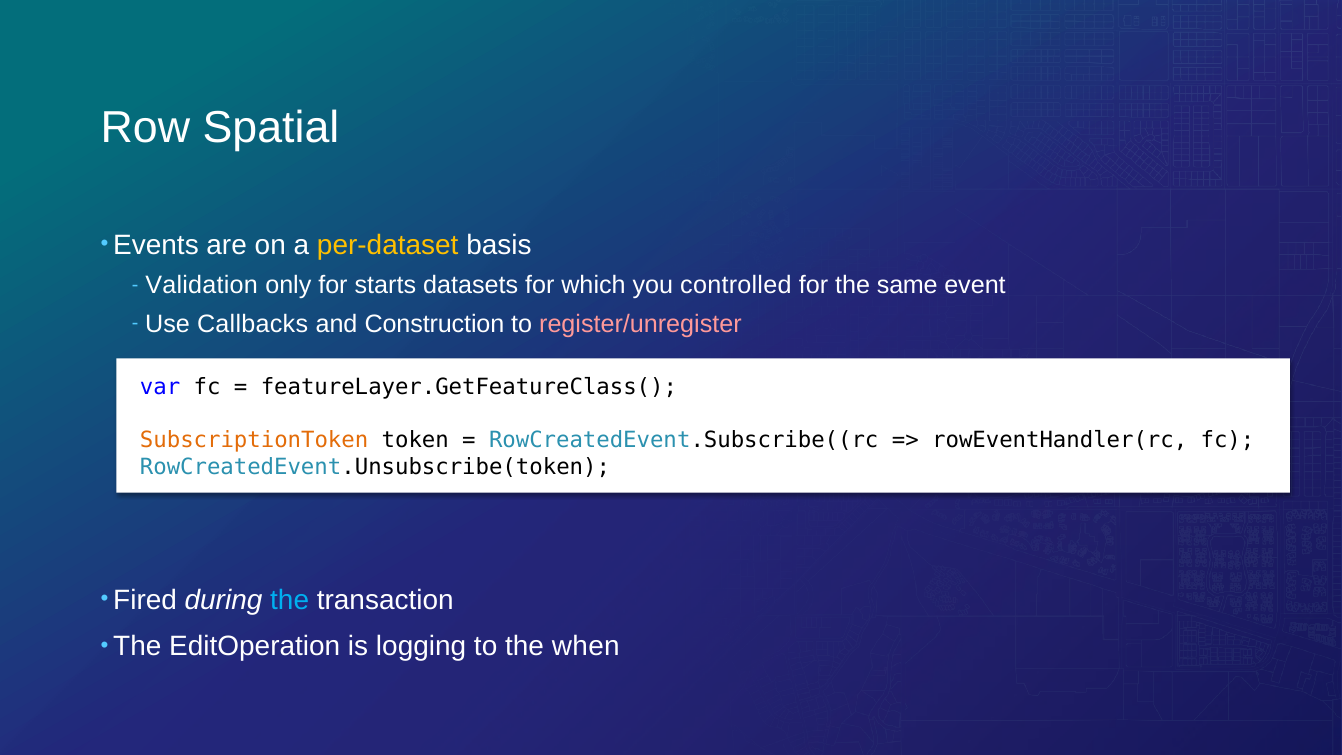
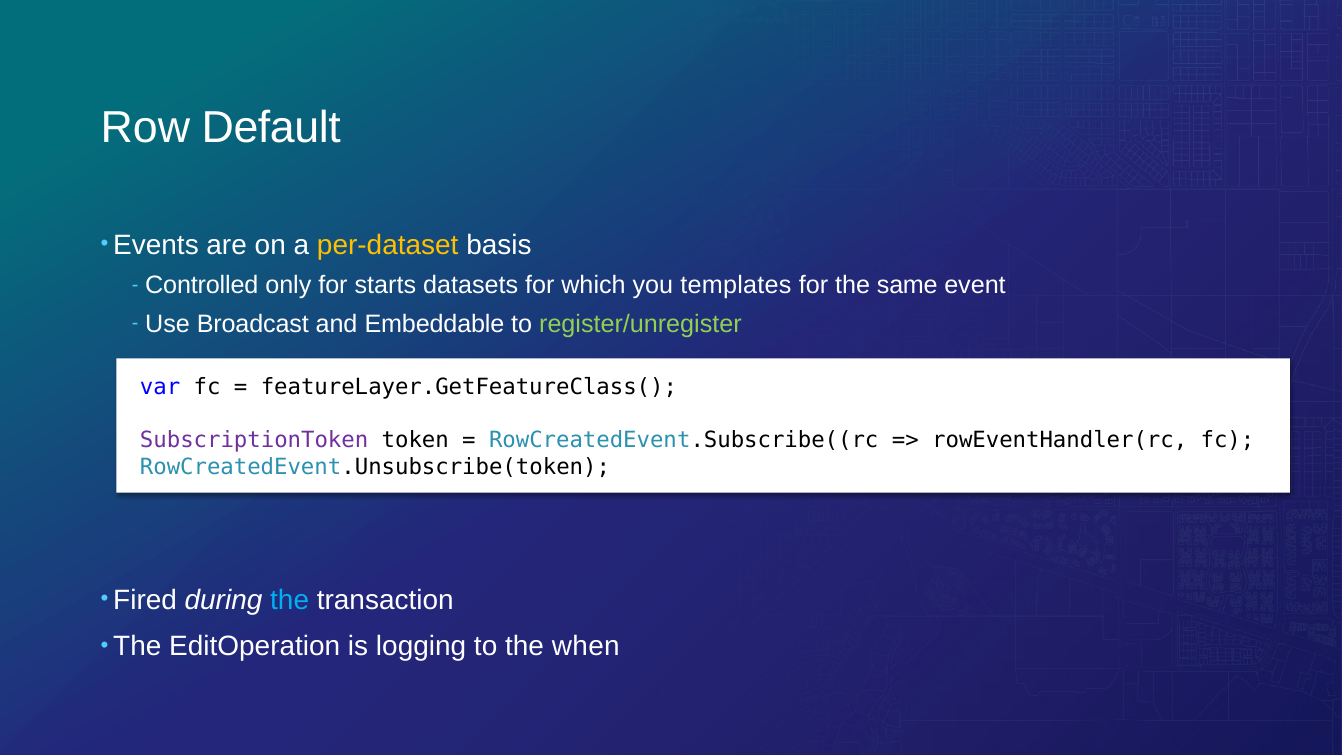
Spatial: Spatial -> Default
Validation: Validation -> Controlled
controlled: controlled -> templates
Callbacks: Callbacks -> Broadcast
Construction: Construction -> Embeddable
register/unregister colour: pink -> light green
SubscriptionToken colour: orange -> purple
